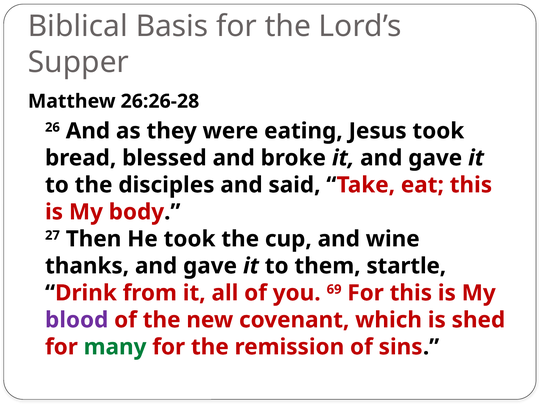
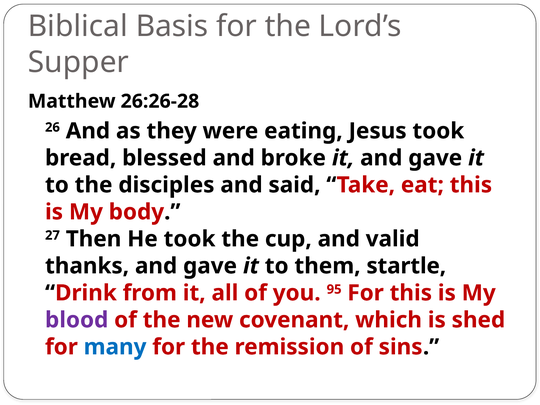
wine: wine -> valid
69: 69 -> 95
many colour: green -> blue
